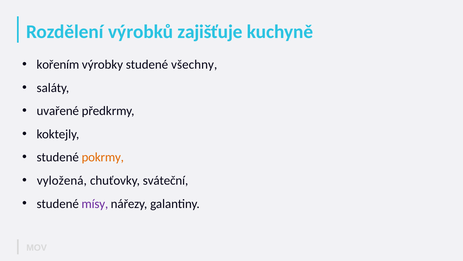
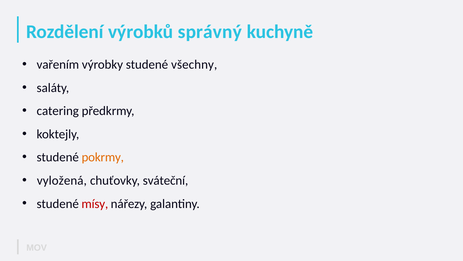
zajišťuje: zajišťuje -> správný
kořením: kořením -> vařením
uvařené: uvařené -> catering
mísy colour: purple -> red
